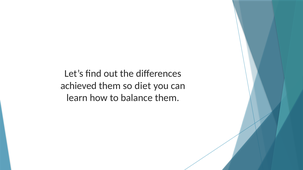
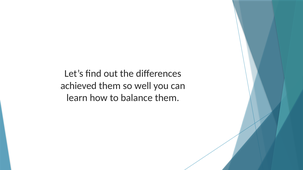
diet: diet -> well
